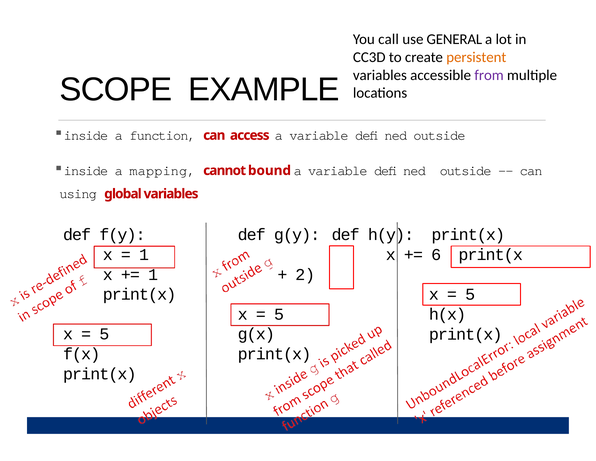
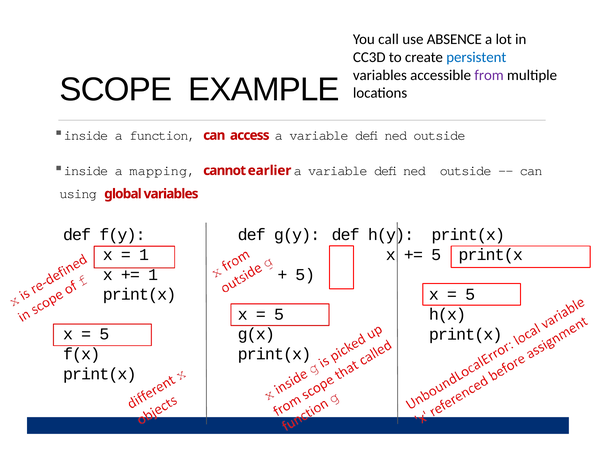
GENERAL: GENERAL -> ABSENCE
persistent colour: orange -> blue
bound: bound -> earlier
6 at (436, 254): 6 -> 5
2 at (305, 274): 2 -> 5
